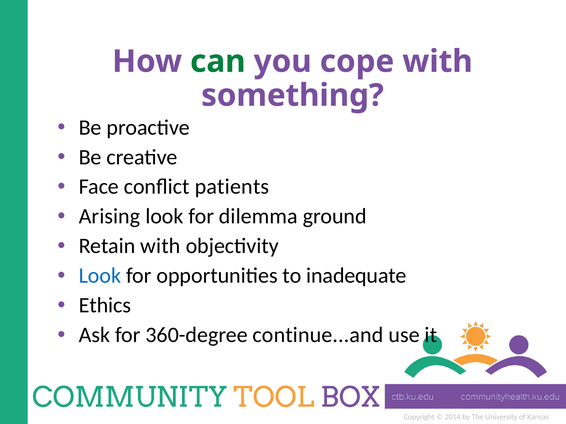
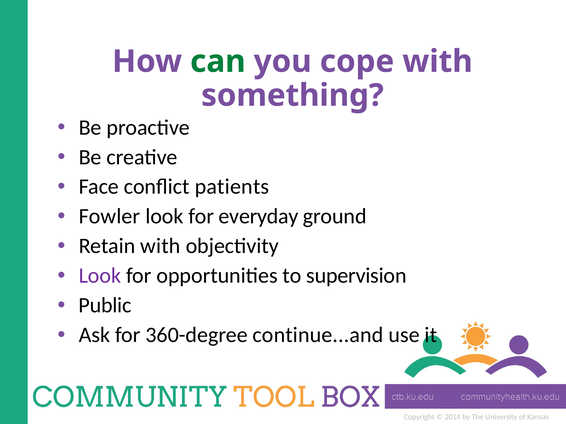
Arising: Arising -> Fowler
dilemma: dilemma -> everyday
Look at (100, 276) colour: blue -> purple
inadequate: inadequate -> supervision
Ethics: Ethics -> Public
